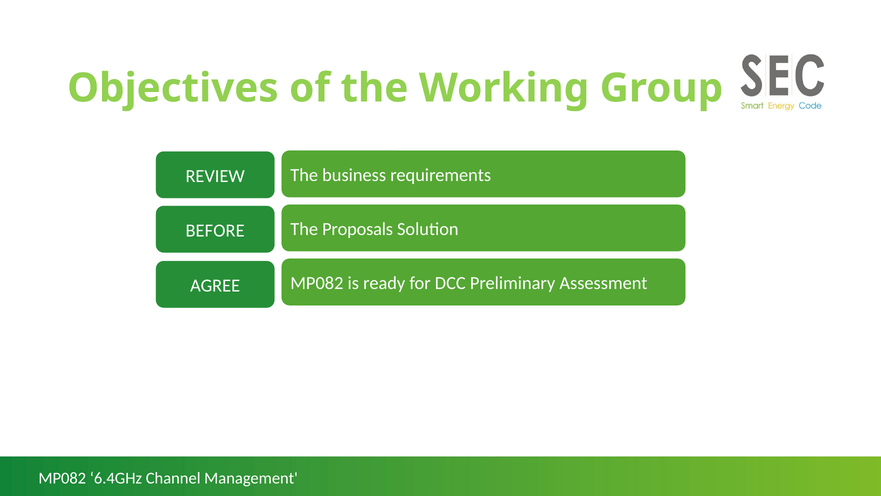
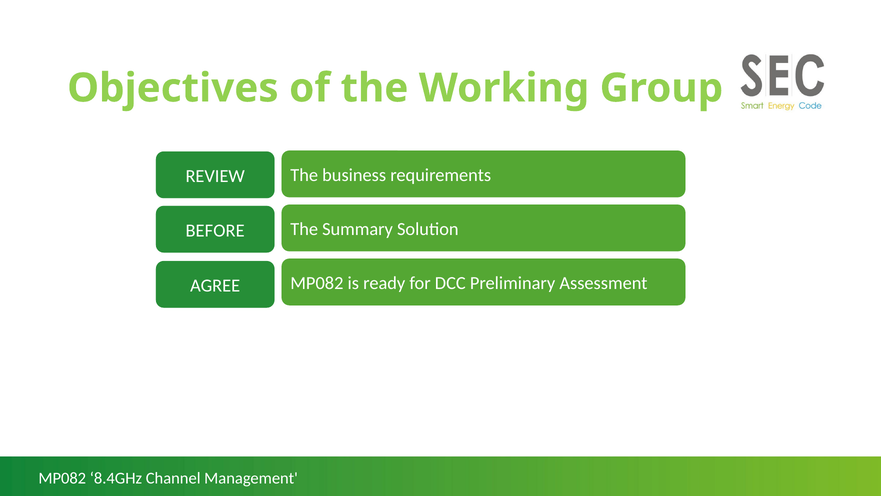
Proposals: Proposals -> Summary
6.4GHz: 6.4GHz -> 8.4GHz
